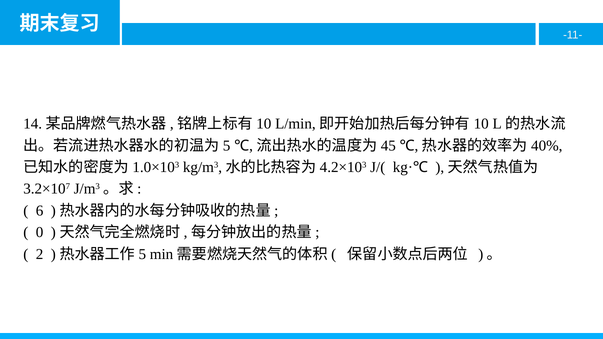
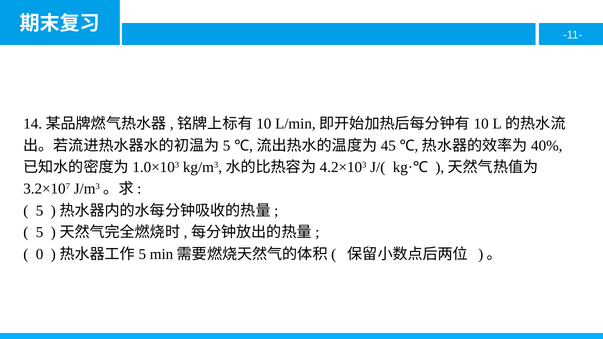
6 at (40, 211): 6 -> 5
0 at (40, 233): 0 -> 5
2: 2 -> 0
